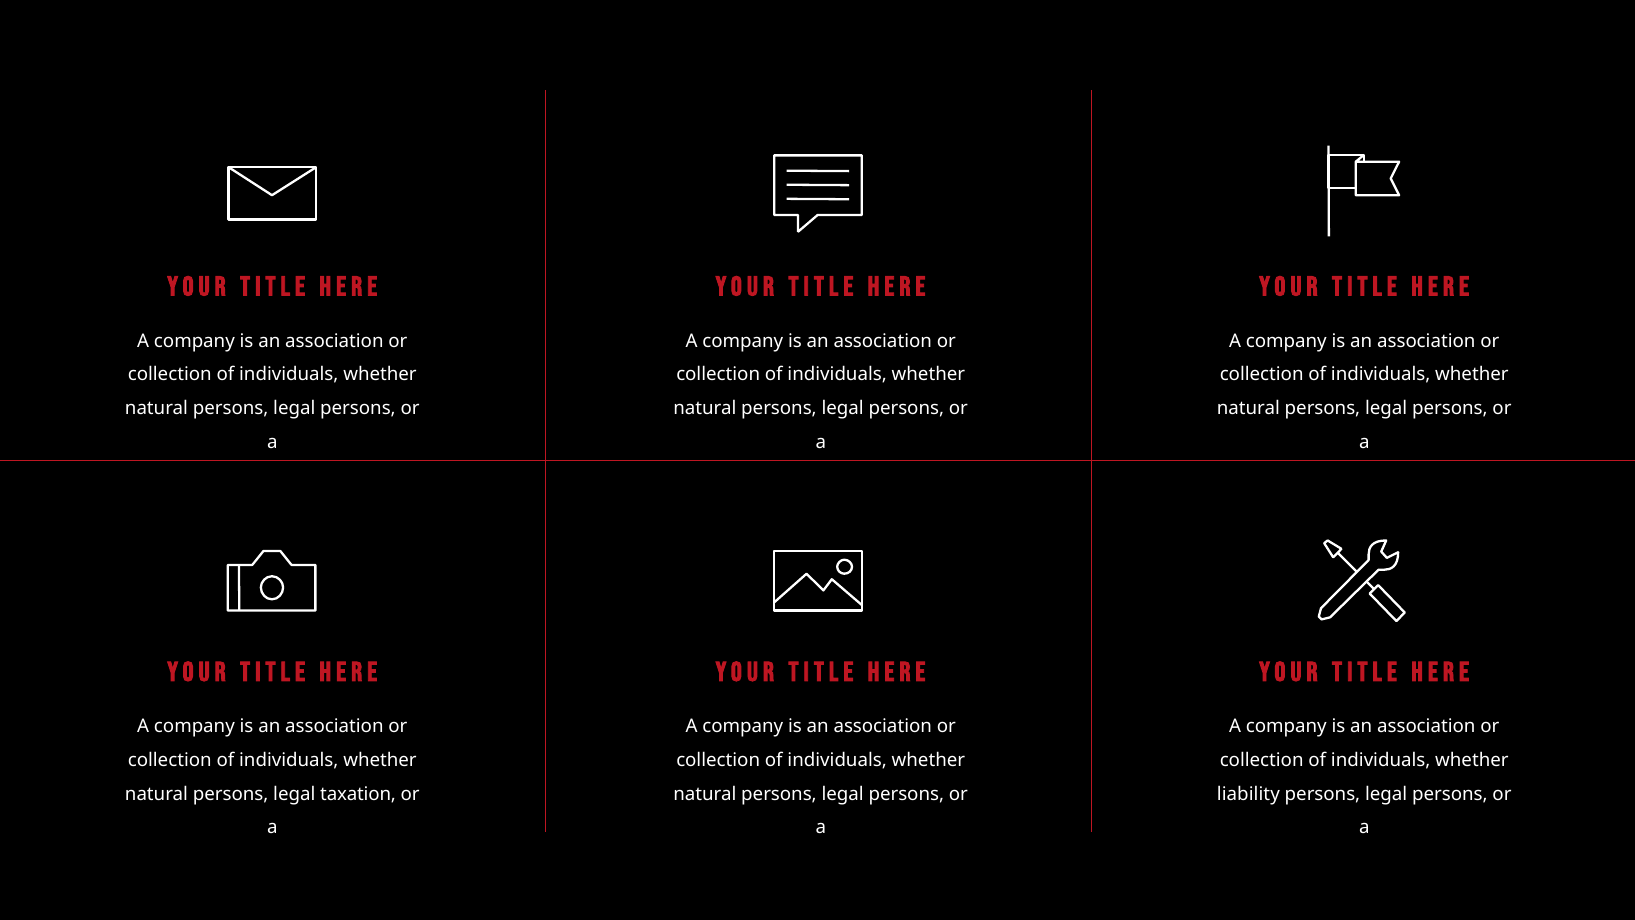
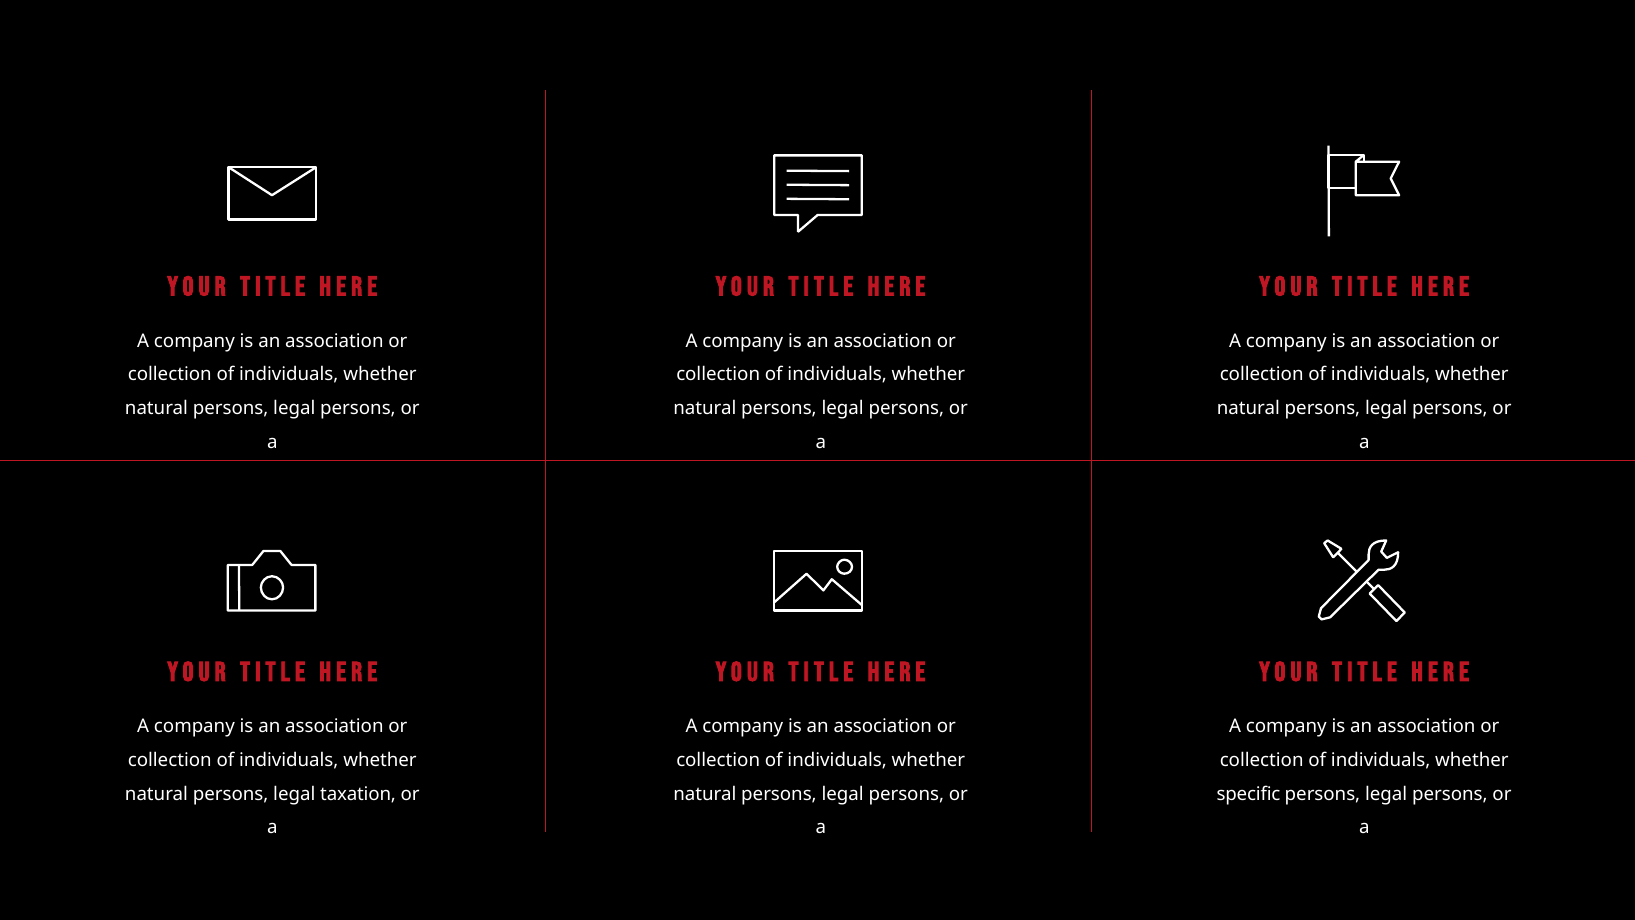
liability: liability -> specific
